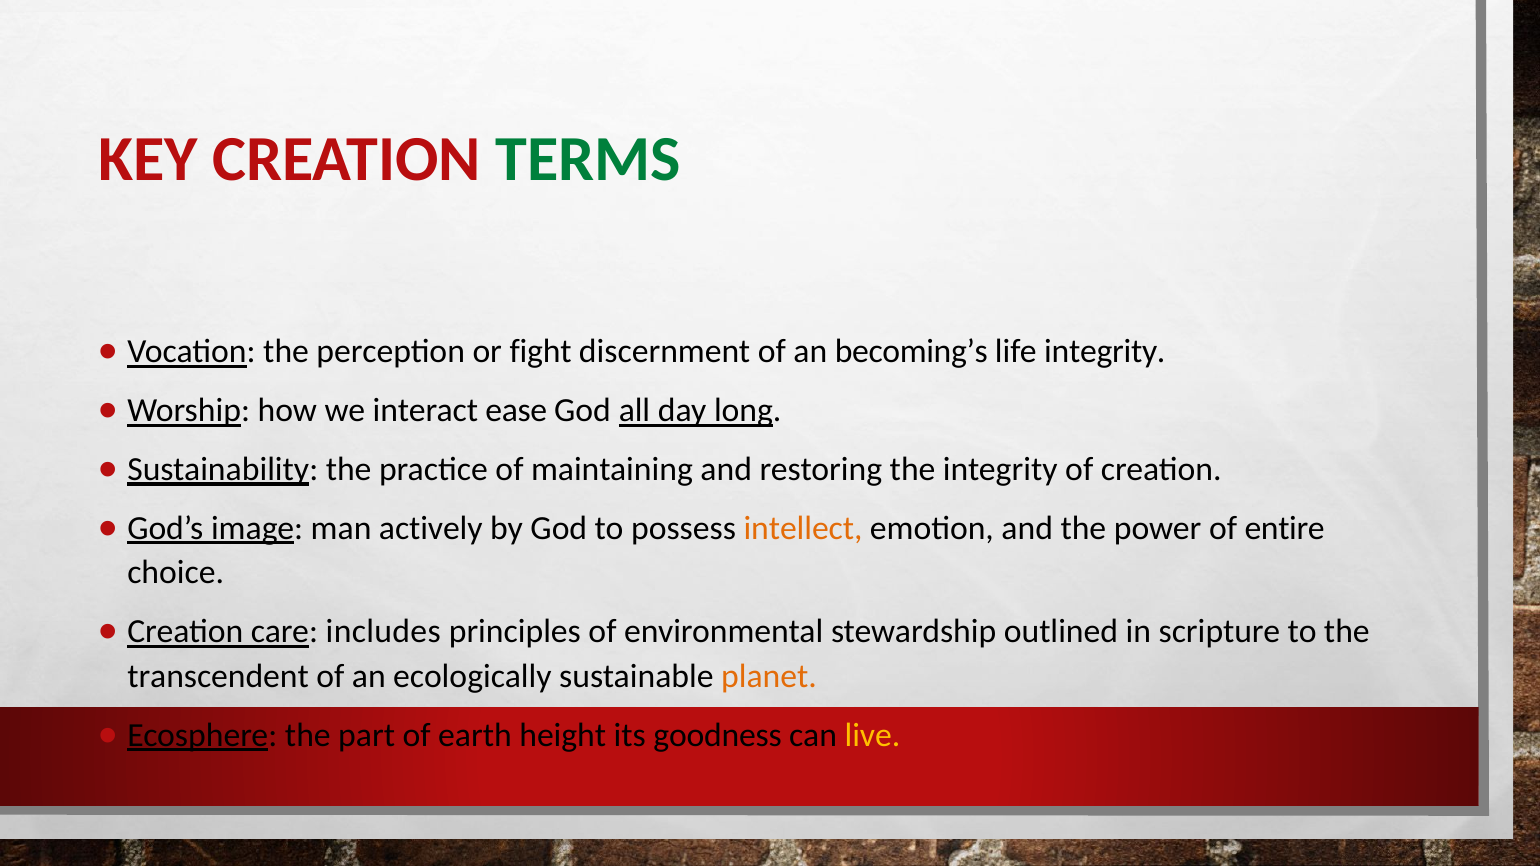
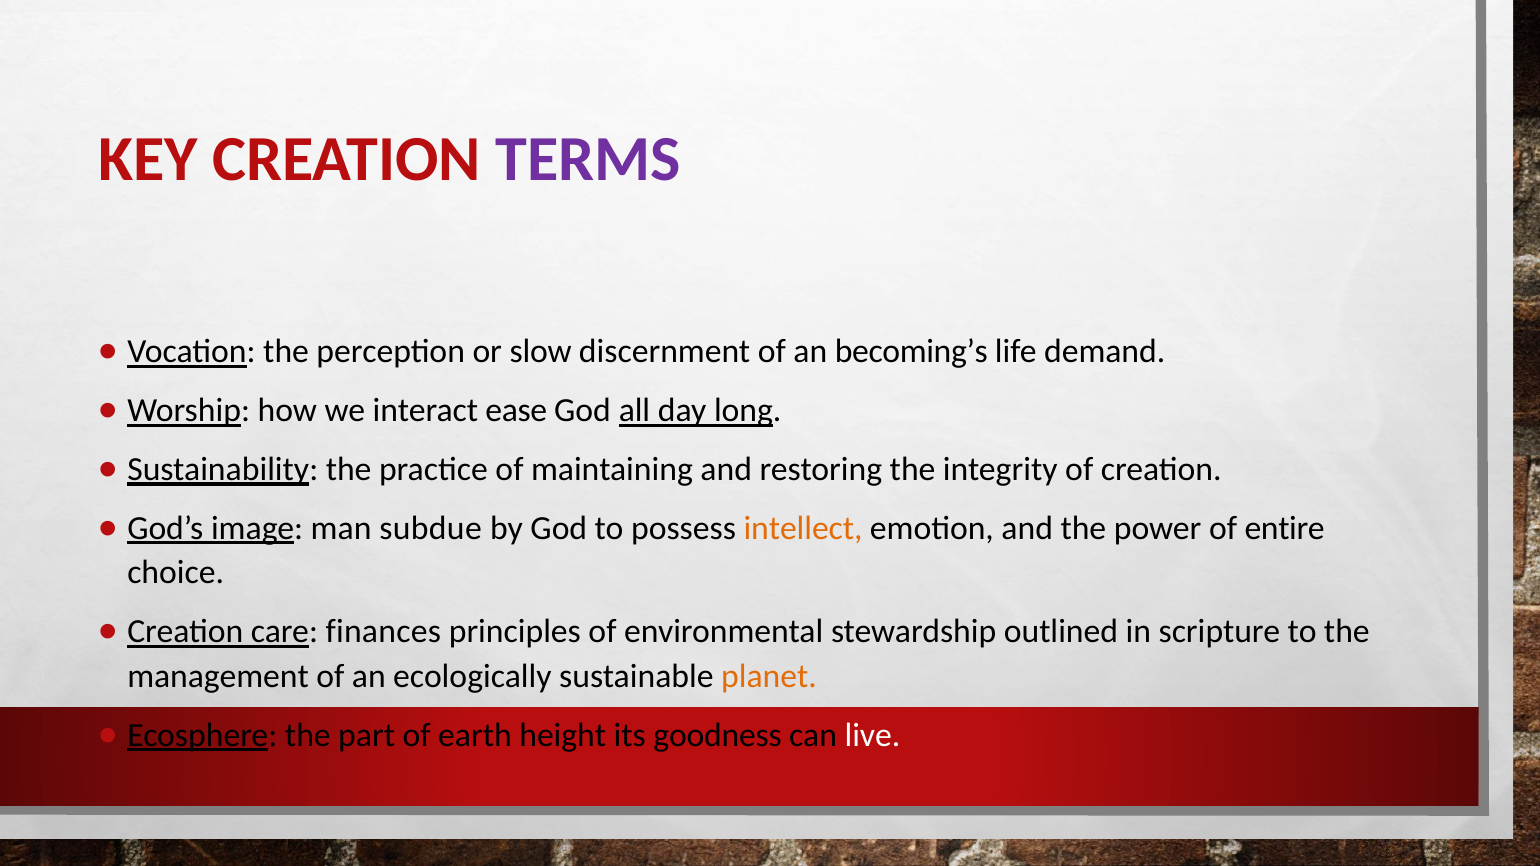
TERMS colour: green -> purple
fight: fight -> slow
life integrity: integrity -> demand
actively: actively -> subdue
includes: includes -> finances
transcendent: transcendent -> management
live colour: yellow -> white
